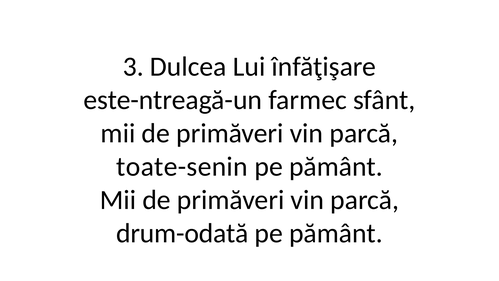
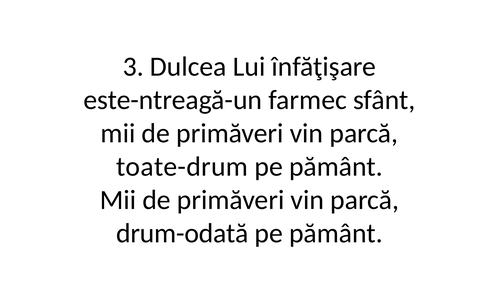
toate-senin: toate-senin -> toate-drum
